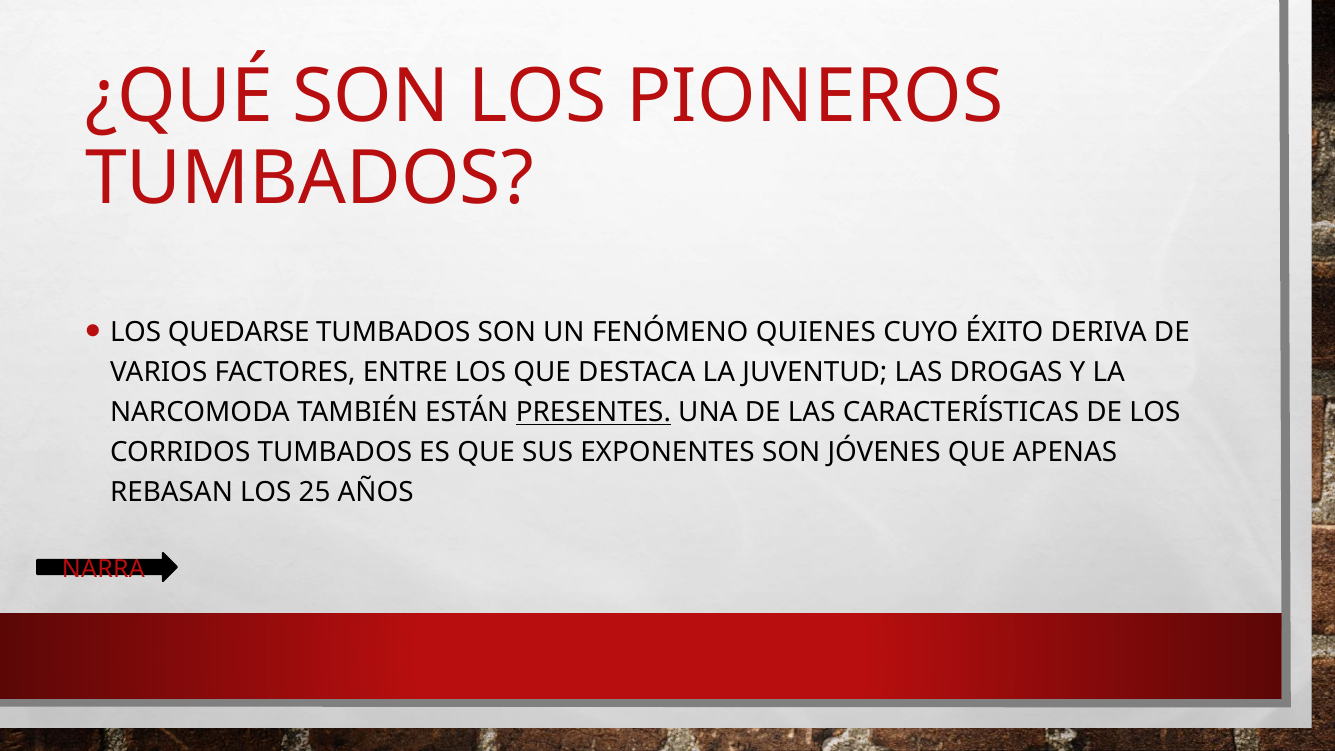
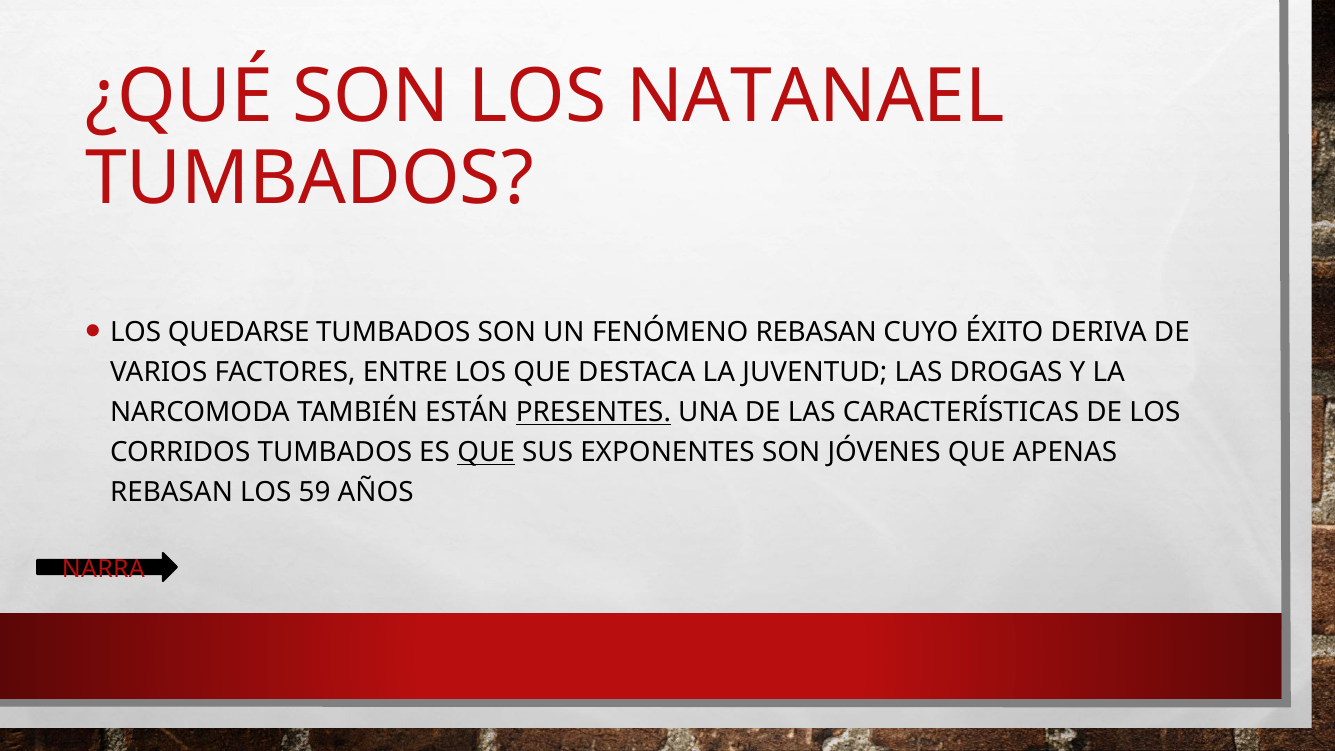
PIONEROS: PIONEROS -> NATANAEL
FENÓMENO QUIENES: QUIENES -> REBASAN
QUE at (486, 453) underline: none -> present
25: 25 -> 59
